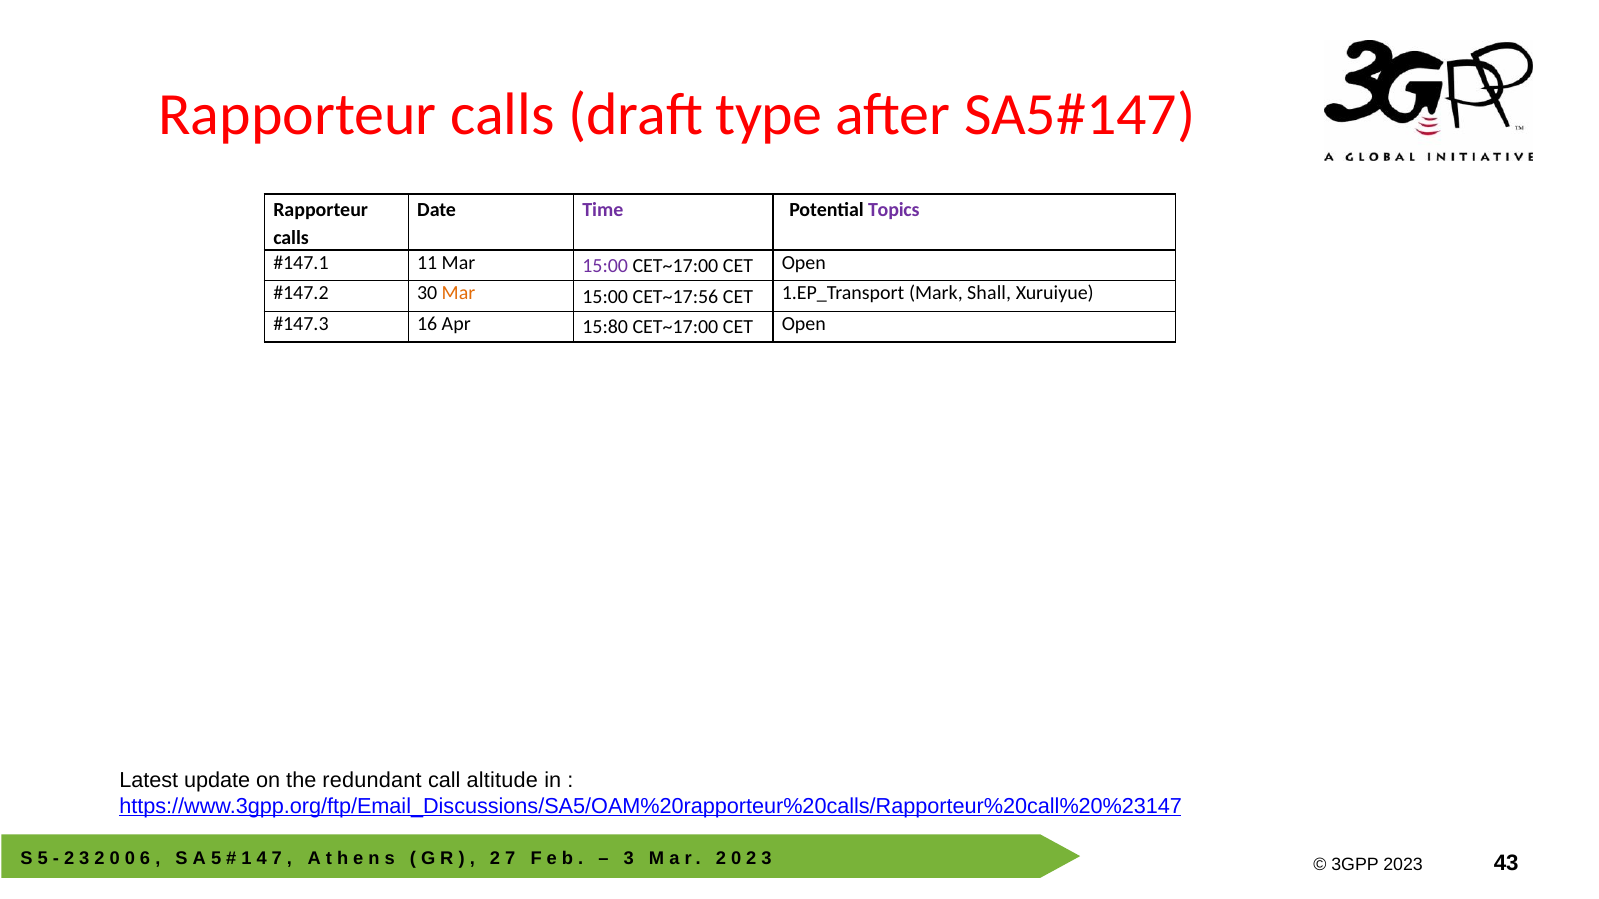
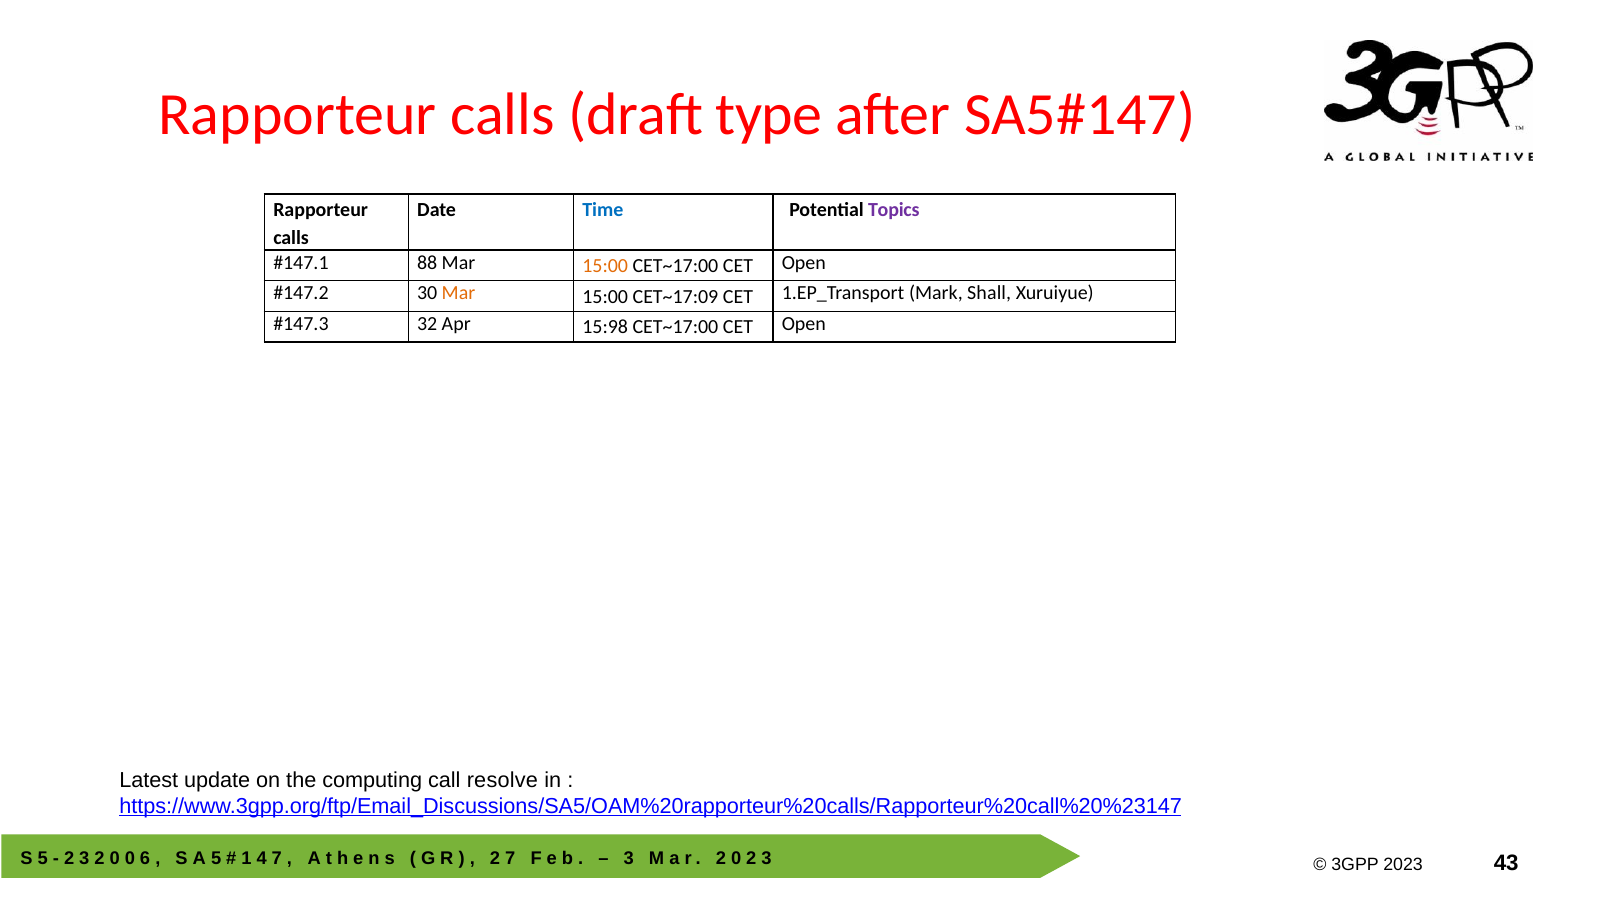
Time colour: purple -> blue
11: 11 -> 88
15:00 at (605, 266) colour: purple -> orange
CET~17:56: CET~17:56 -> CET~17:09
16: 16 -> 32
15:80: 15:80 -> 15:98
redundant: redundant -> computing
altitude: altitude -> resolve
